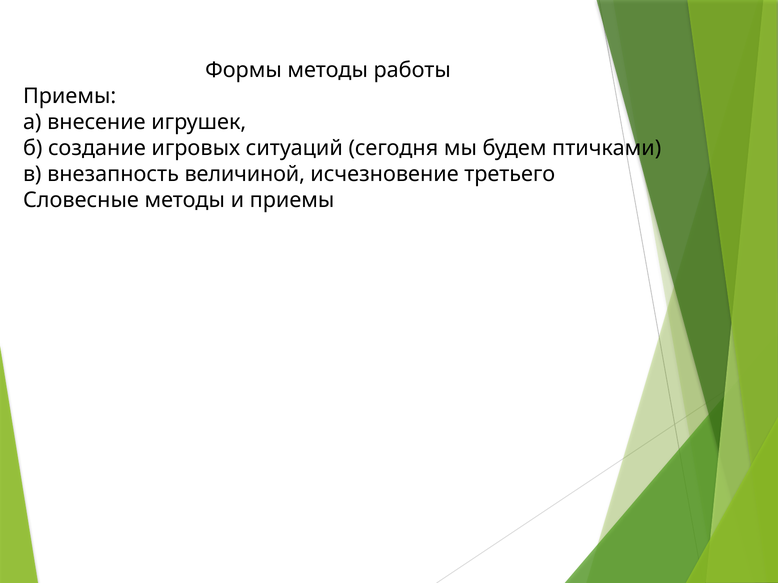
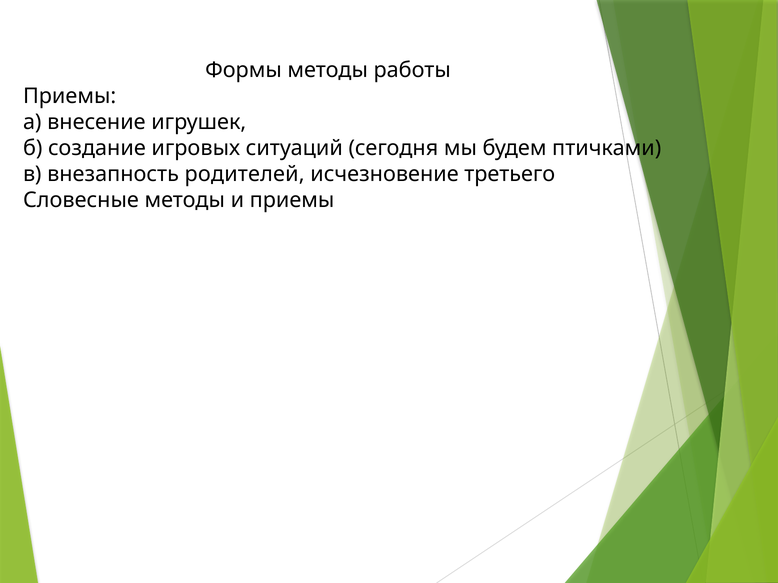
величиной: величиной -> родителей
